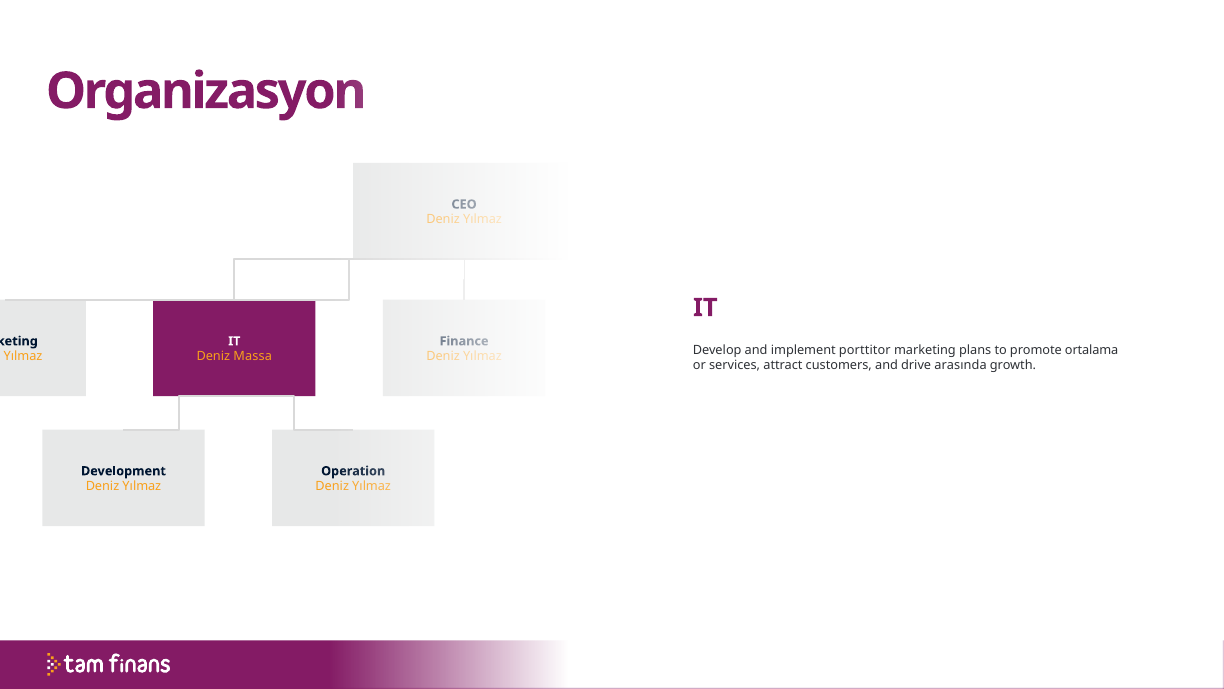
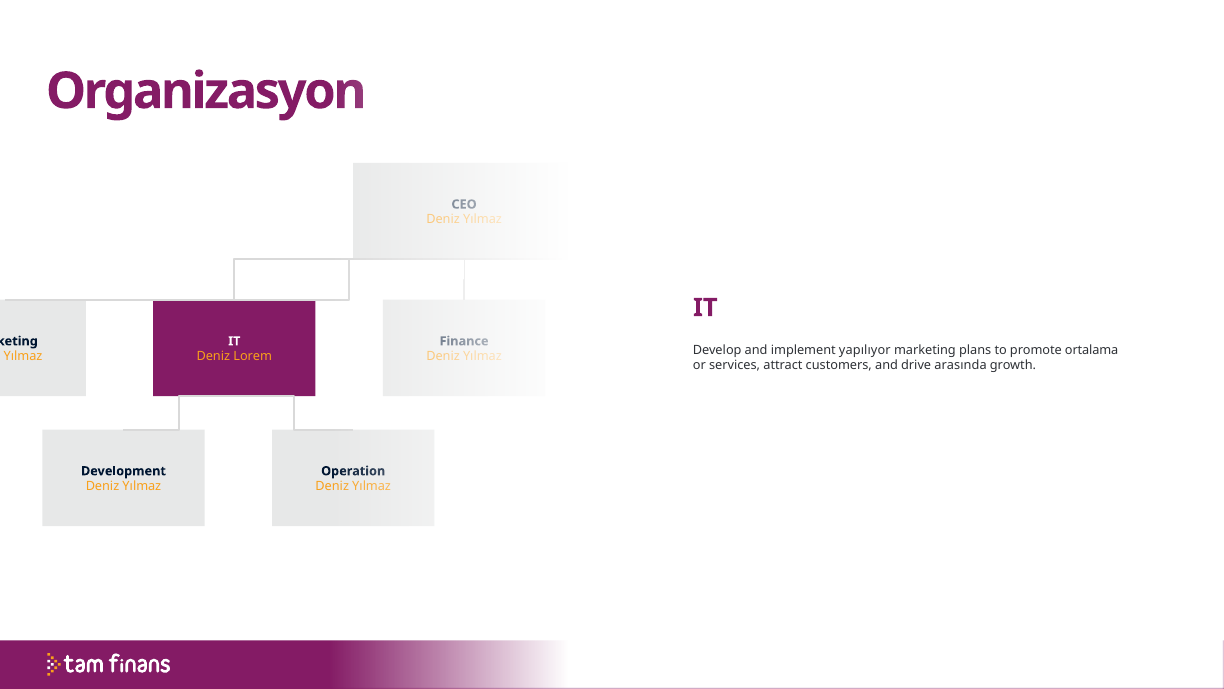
porttitor: porttitor -> yapılıyor
Massa: Massa -> Lorem
